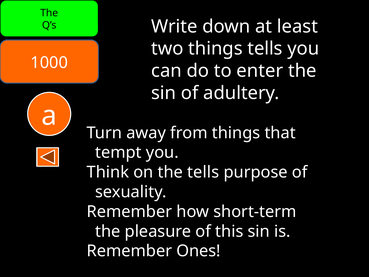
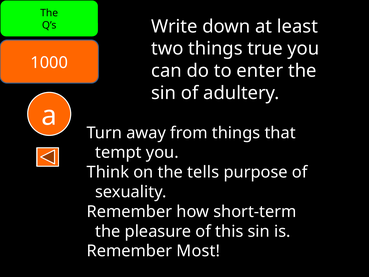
things tells: tells -> true
Ones: Ones -> Most
